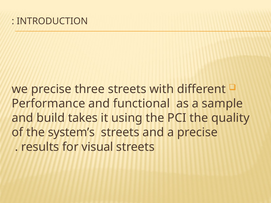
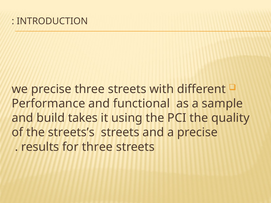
system’s: system’s -> streets’s
for visual: visual -> three
